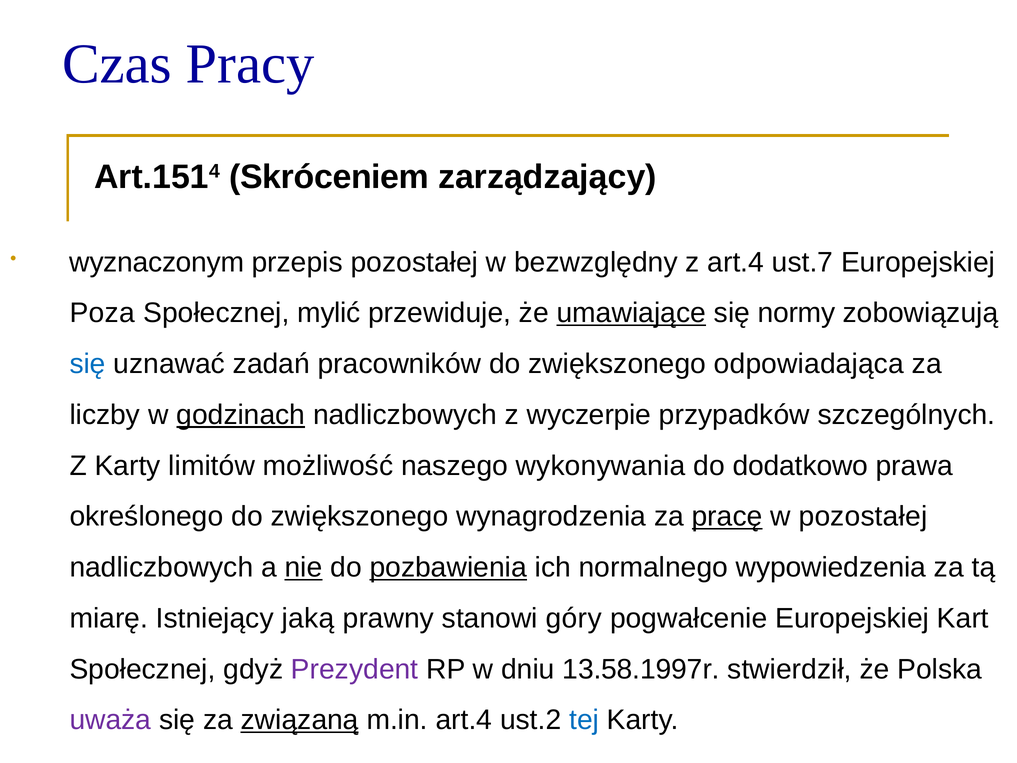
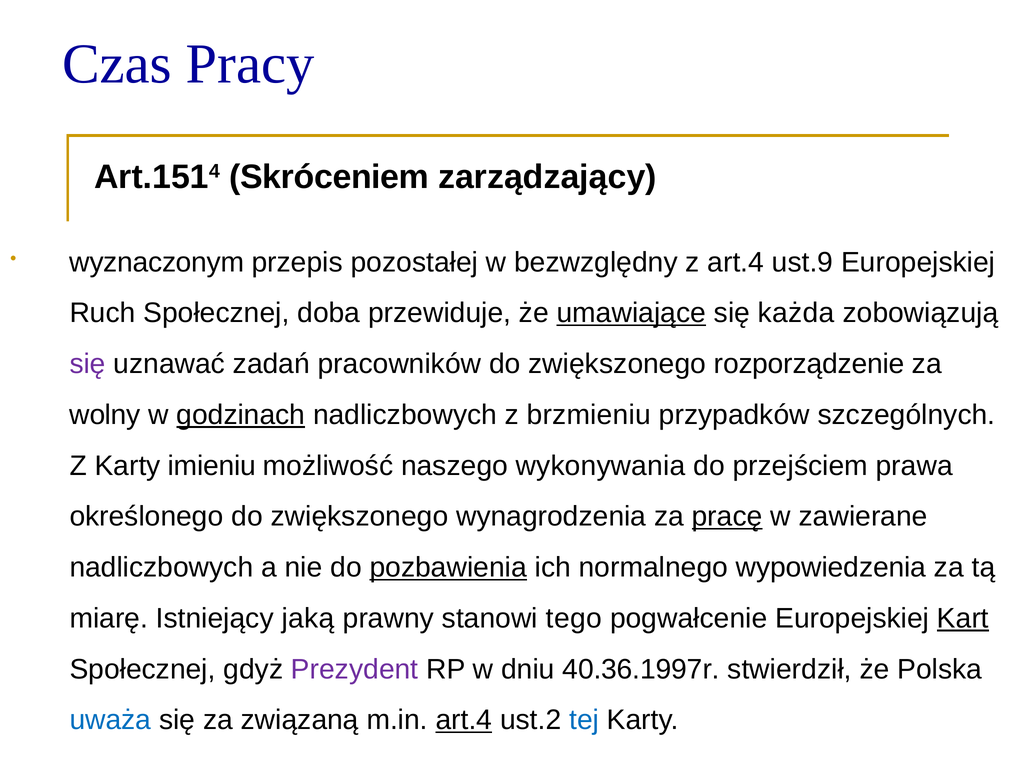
ust.7: ust.7 -> ust.9
Poza: Poza -> Ruch
mylić: mylić -> doba
normy: normy -> każda
się at (88, 364) colour: blue -> purple
odpowiadająca: odpowiadająca -> rozporządzenie
liczby: liczby -> wolny
wyczerpie: wyczerpie -> brzmieniu
limitów: limitów -> imieniu
dodatkowo: dodatkowo -> przejściem
w pozostałej: pozostałej -> zawierane
nie underline: present -> none
góry: góry -> tego
Kart underline: none -> present
13.58.1997r: 13.58.1997r -> 40.36.1997r
uważa colour: purple -> blue
związaną underline: present -> none
art.4 at (464, 720) underline: none -> present
